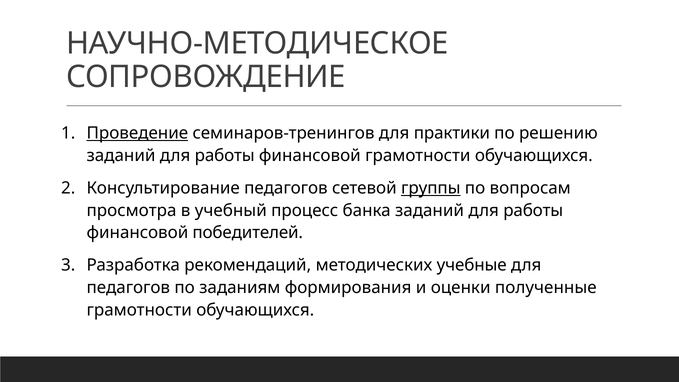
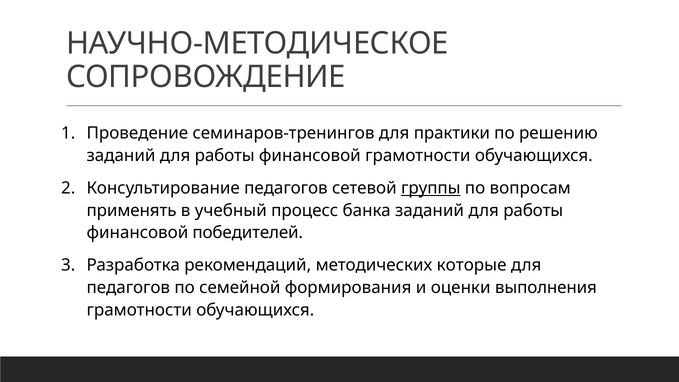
Проведение underline: present -> none
просмотра: просмотра -> применять
учебные: учебные -> которые
заданиям: заданиям -> семейной
полученные: полученные -> выполнения
